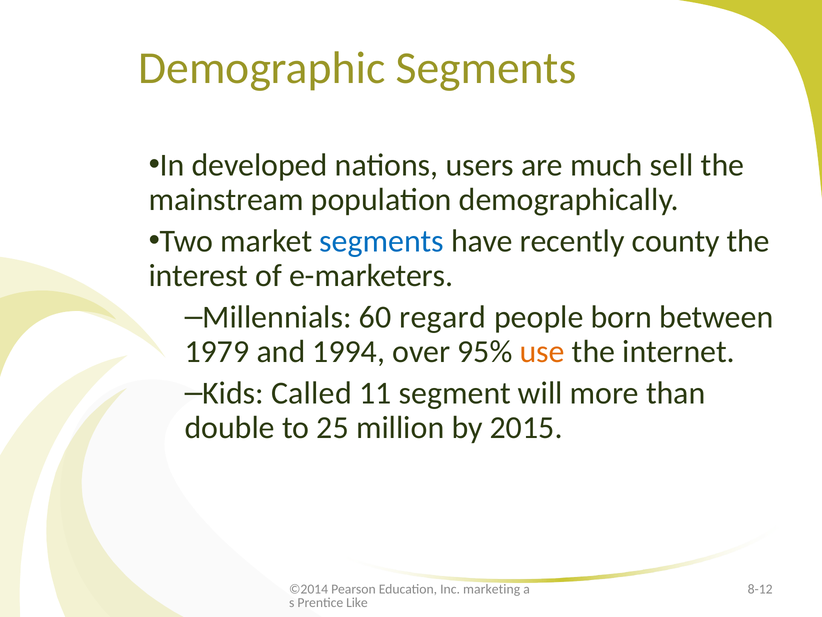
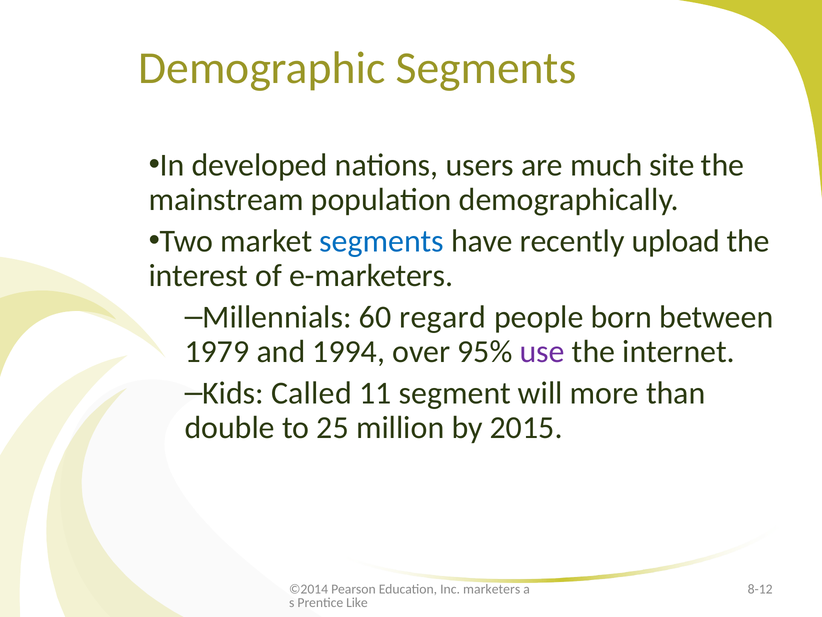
sell: sell -> site
county: county -> upload
use colour: orange -> purple
marketing: marketing -> marketers
